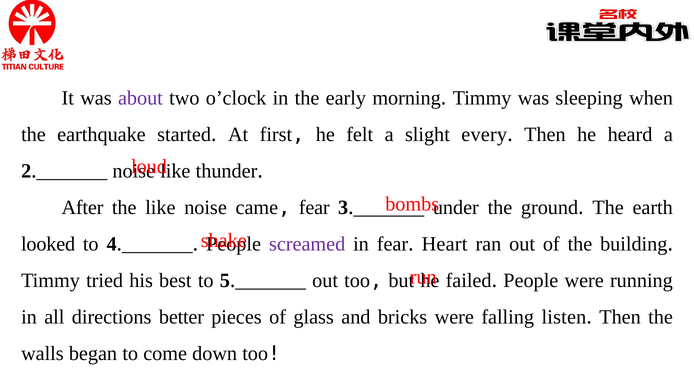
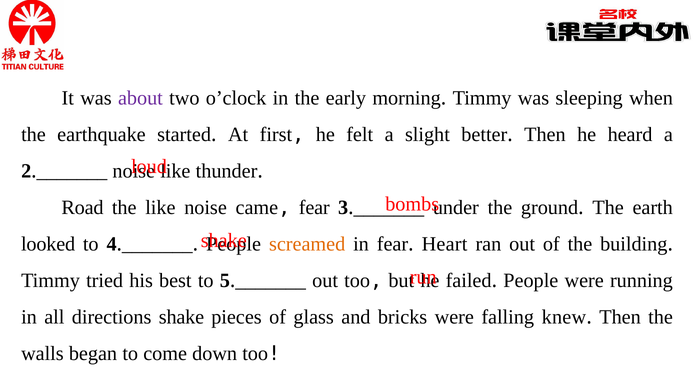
every: every -> better
After: After -> Road
screamed colour: purple -> orange
directions better: better -> shake
listen: listen -> knew
